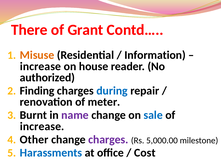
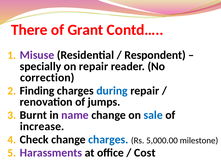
Misuse colour: orange -> purple
Information: Information -> Respondent
increase at (40, 66): increase -> specially
on house: house -> repair
authorized: authorized -> correction
meter: meter -> jumps
Other: Other -> Check
charges at (108, 139) colour: purple -> blue
Harassments colour: blue -> purple
